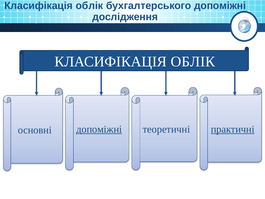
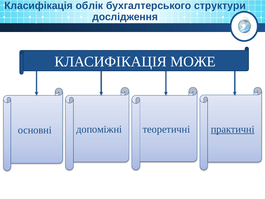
бухгалтерського допоміжні: допоміжні -> структури
ОБЛІК at (193, 62): ОБЛІК -> МОЖЕ
допоміжні at (99, 129) underline: present -> none
